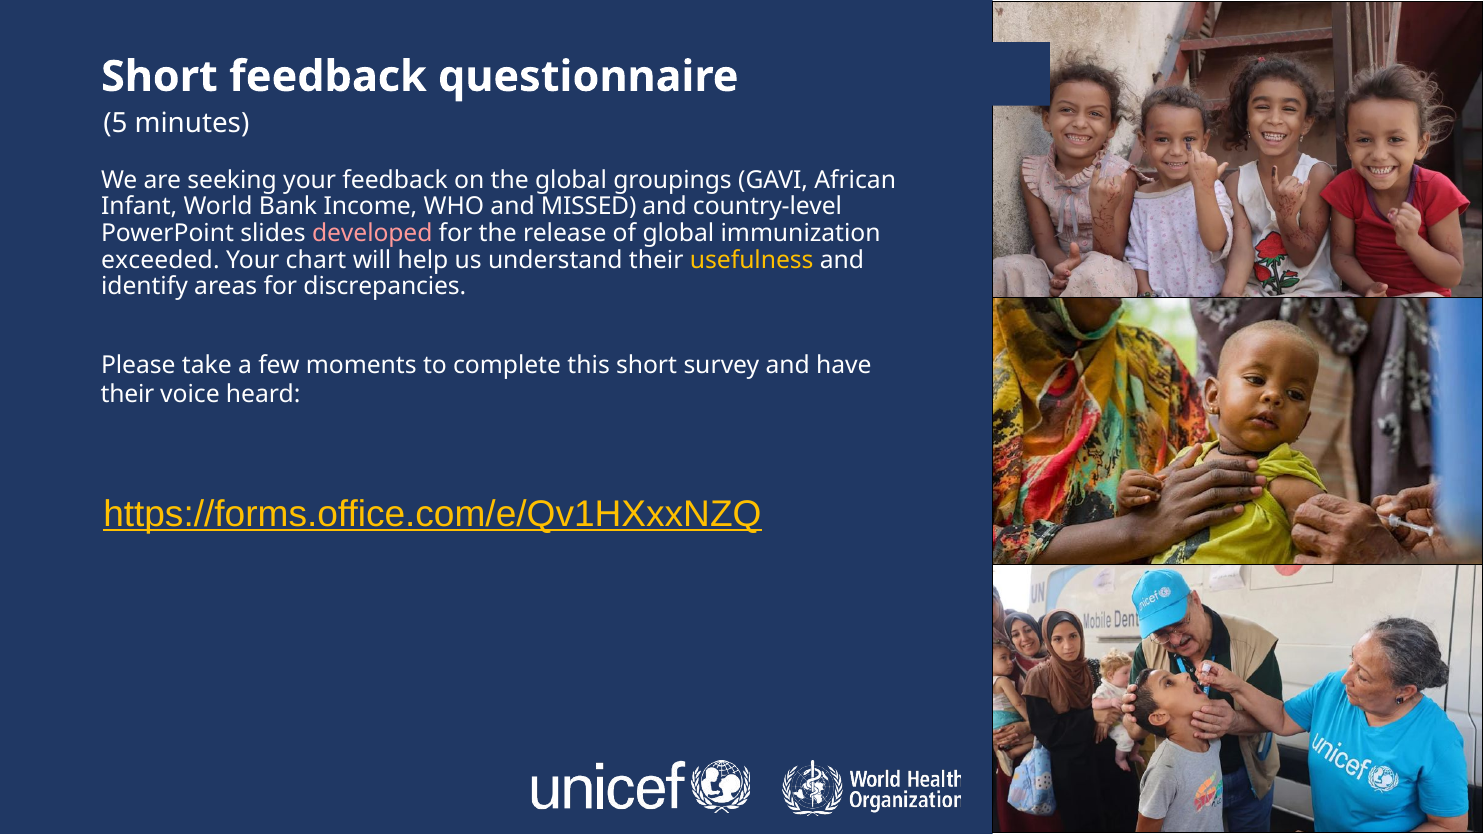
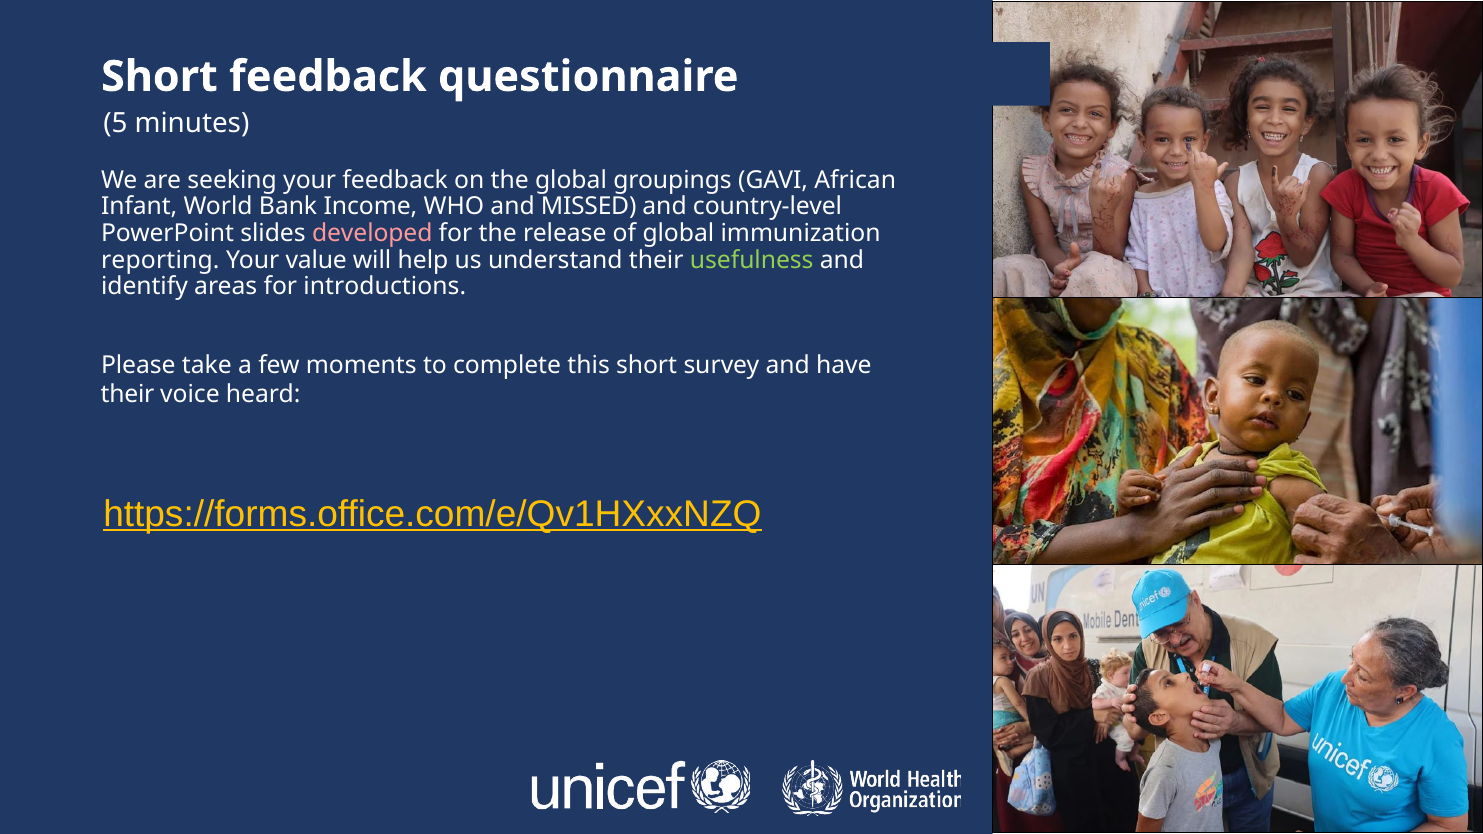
exceeded: exceeded -> reporting
chart: chart -> value
usefulness colour: yellow -> light green
discrepancies: discrepancies -> introductions
